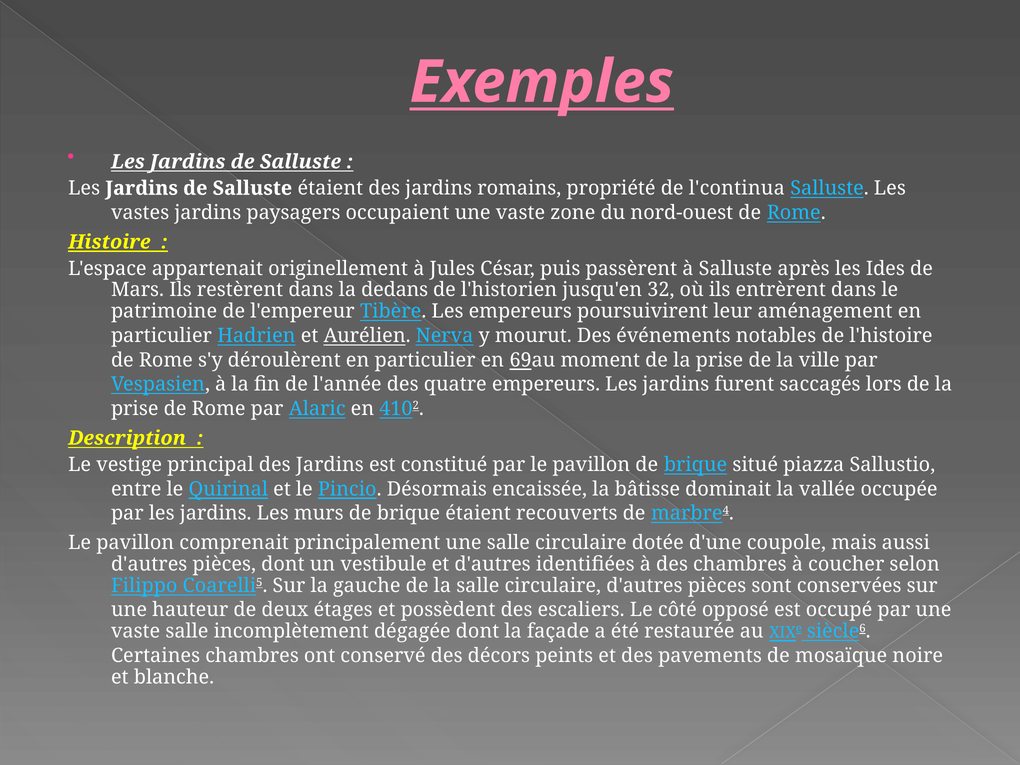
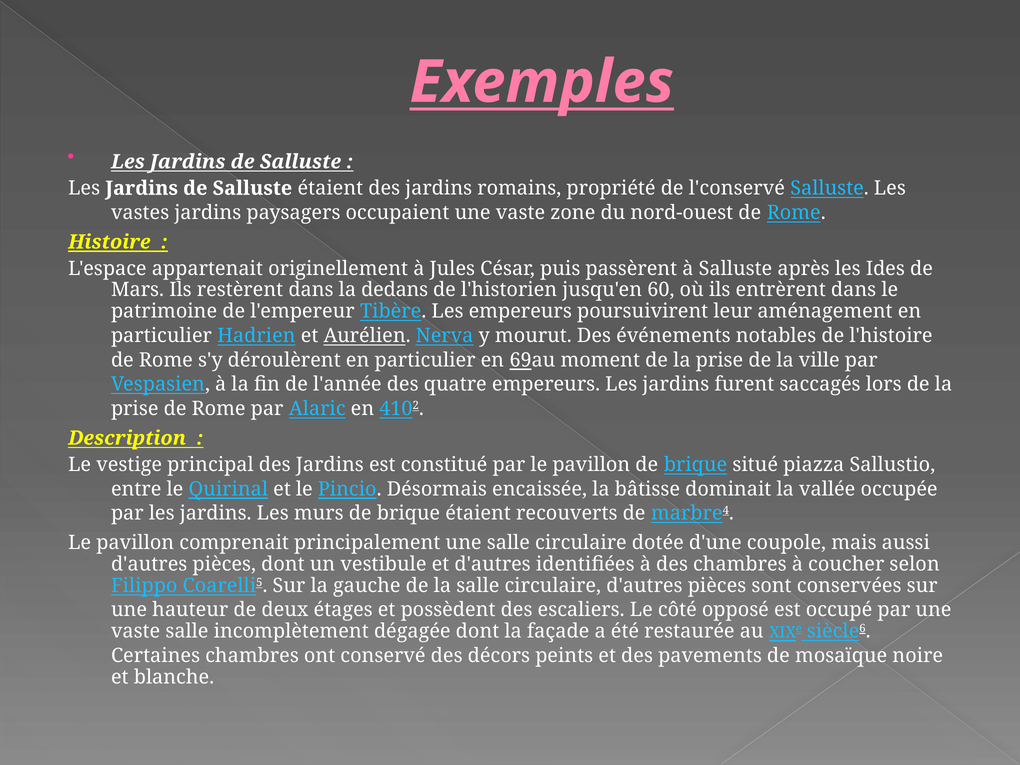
l'continua: l'continua -> l'conservé
32: 32 -> 60
